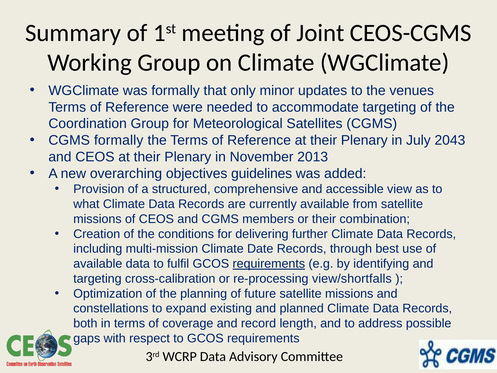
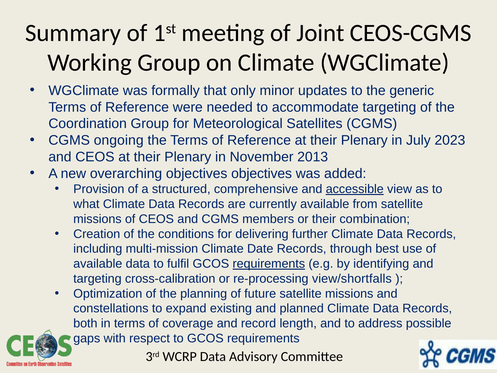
venues: venues -> generic
CGMS formally: formally -> ongoing
2043: 2043 -> 2023
objectives guidelines: guidelines -> objectives
accessible underline: none -> present
